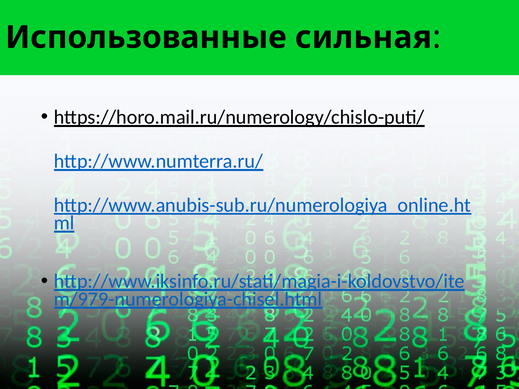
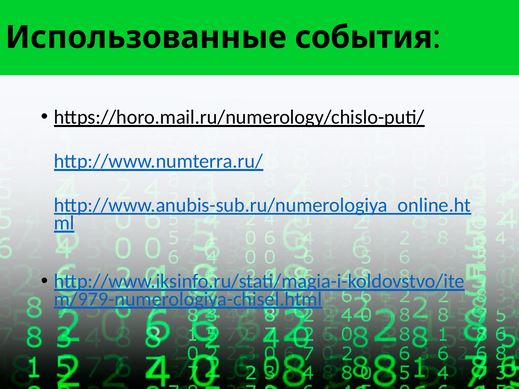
сильная: сильная -> события
